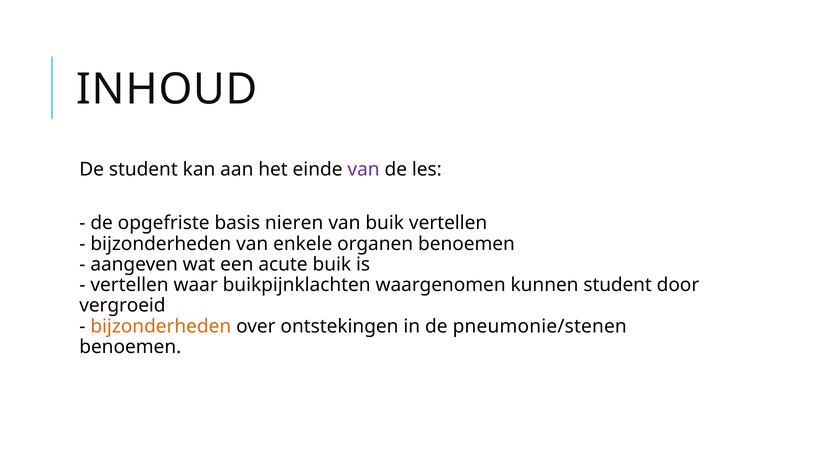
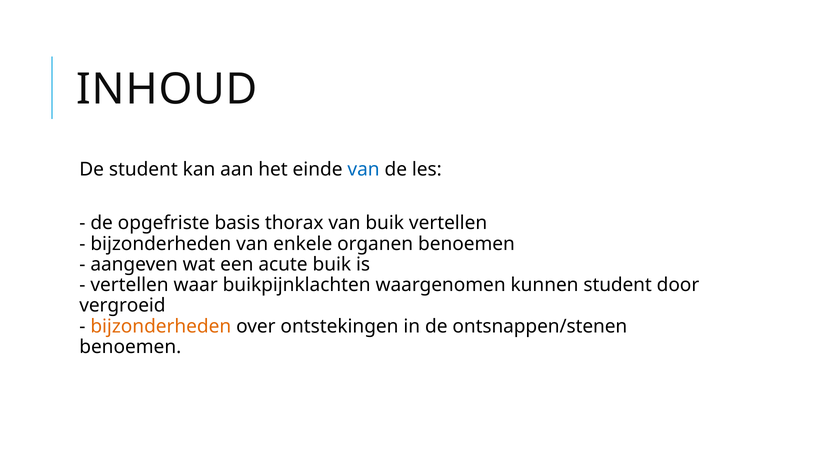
van at (364, 169) colour: purple -> blue
nieren: nieren -> thorax
pneumonie/stenen: pneumonie/stenen -> ontsnappen/stenen
